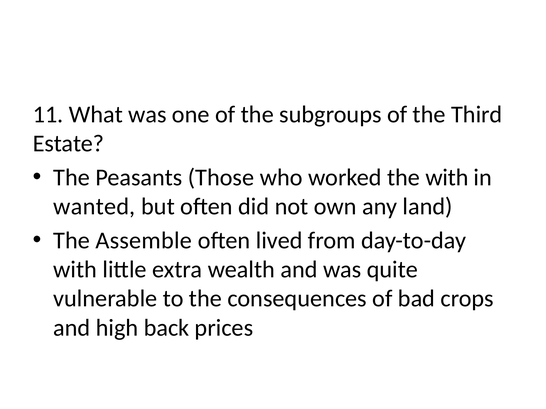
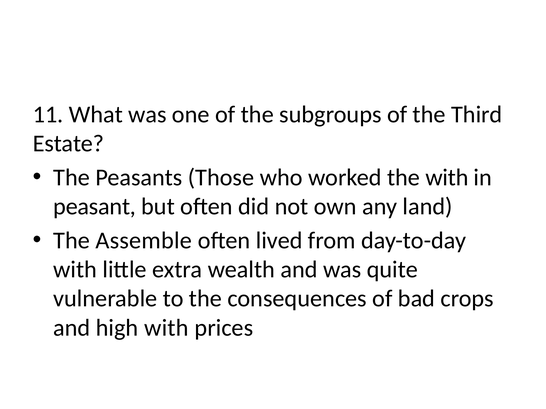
wanted: wanted -> peasant
high back: back -> with
